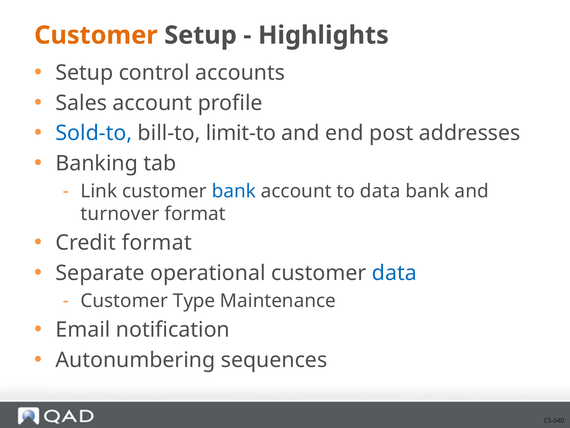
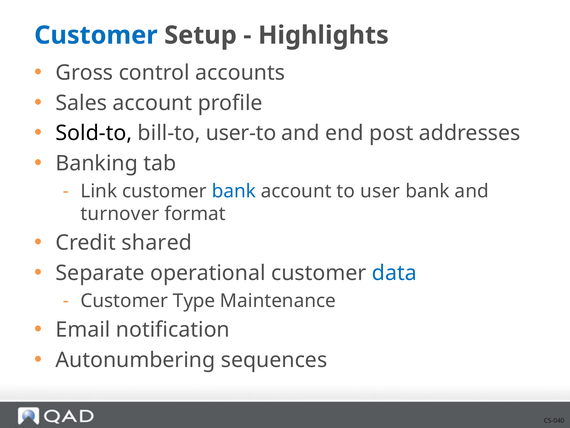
Customer at (96, 35) colour: orange -> blue
Setup at (84, 73): Setup -> Gross
Sold-to colour: blue -> black
limit-to: limit-to -> user-to
to data: data -> user
Credit format: format -> shared
